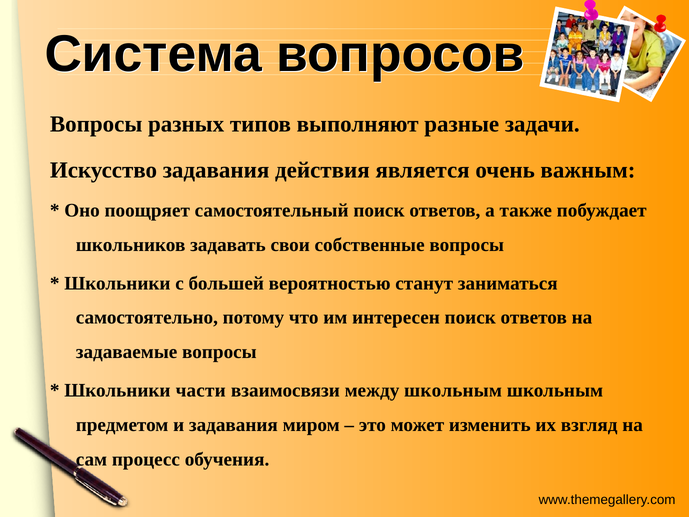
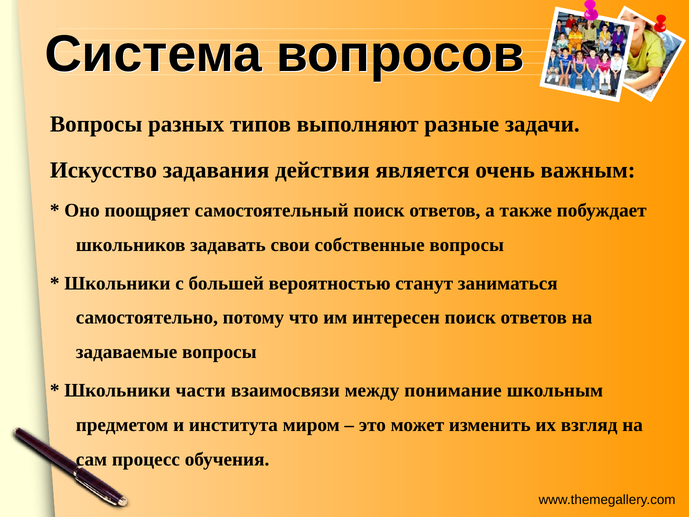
между школьным: школьным -> понимание
и задавания: задавания -> института
